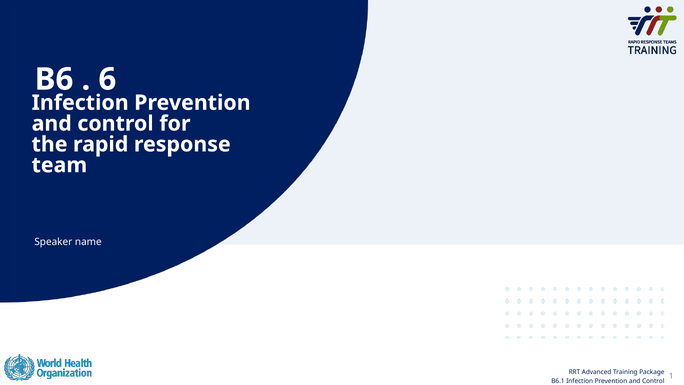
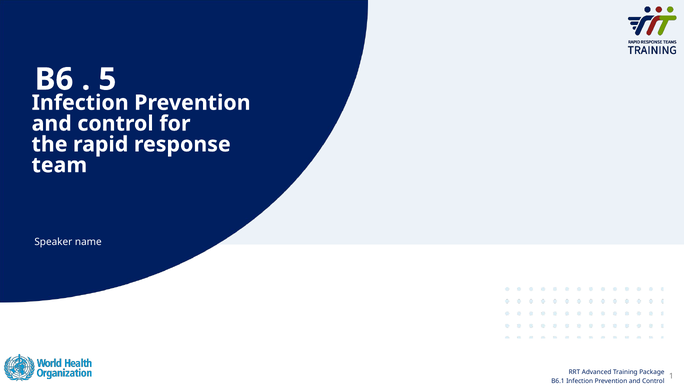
6: 6 -> 5
